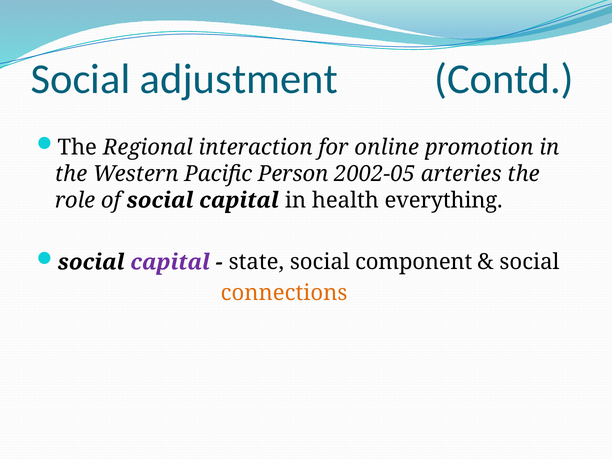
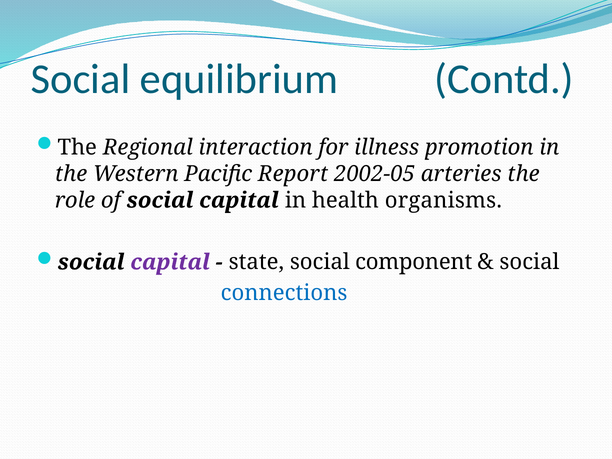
adjustment: adjustment -> equilibrium
online: online -> illness
Person: Person -> Report
everything: everything -> organisms
connections colour: orange -> blue
